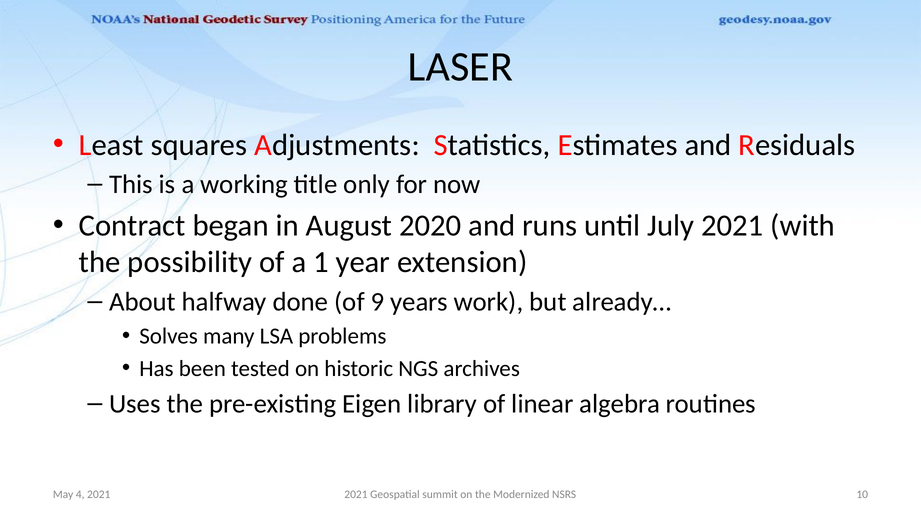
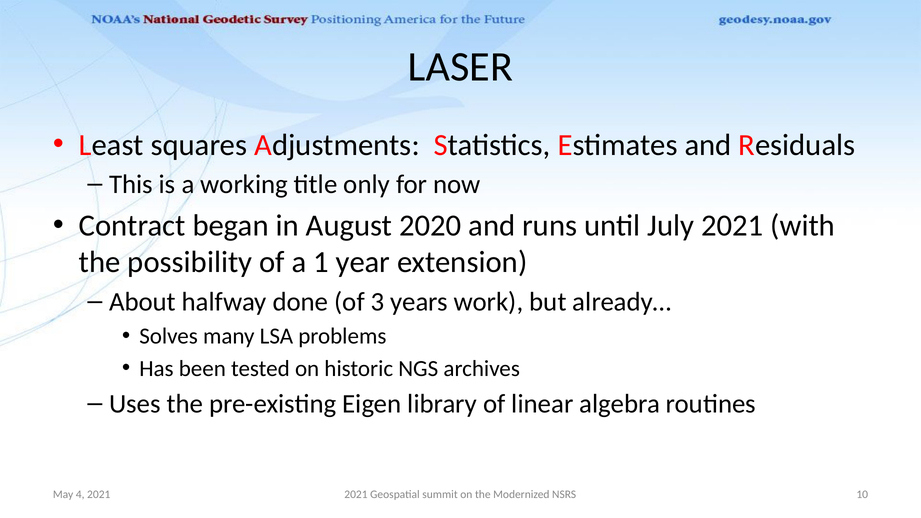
9: 9 -> 3
